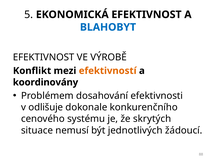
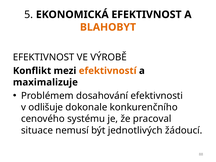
BLAHOBYT colour: blue -> orange
koordinovány: koordinovány -> maximalizuje
skrytých: skrytých -> pracoval
